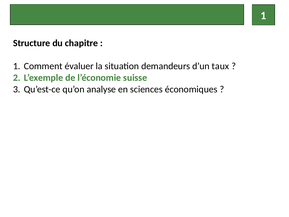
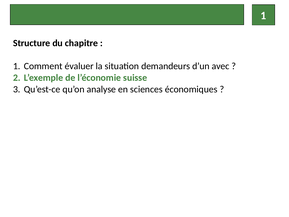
taux: taux -> avec
